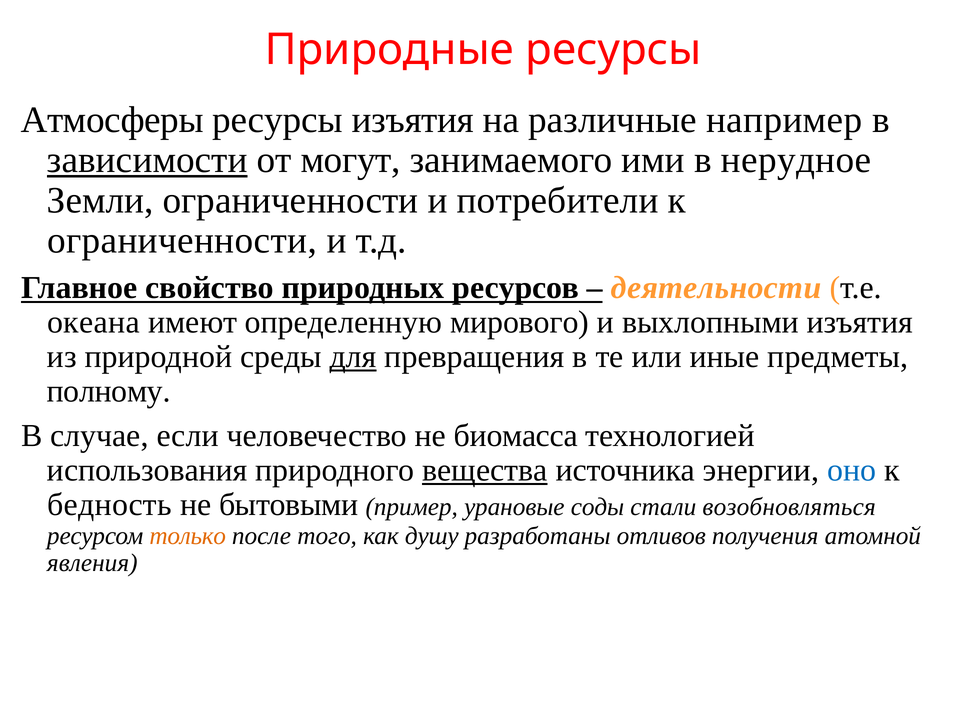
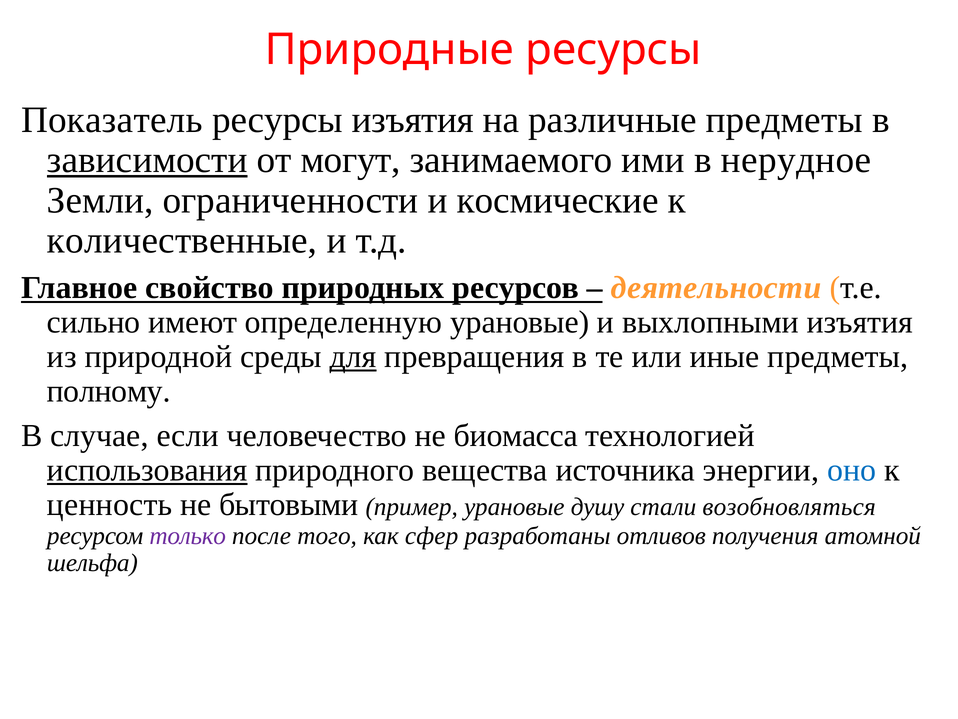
Атмосферы: Атмосферы -> Показатель
различные например: например -> предметы
потребители: потребители -> космические
ограниченности at (182, 240): ограниченности -> количественные
океана: океана -> сильно
определенную мирового: мирового -> урановые
использования underline: none -> present
вещества underline: present -> none
бедность: бедность -> ценность
соды: соды -> душу
только colour: orange -> purple
душу: душу -> сфер
явления: явления -> шельфа
